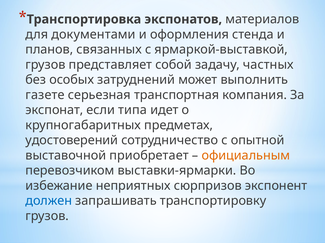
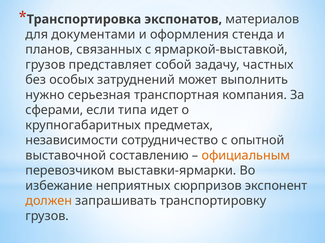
газете: газете -> нужно
экспонат: экспонат -> сферами
удостоверений: удостоверений -> независимости
приобретает: приобретает -> составлению
должен colour: blue -> orange
